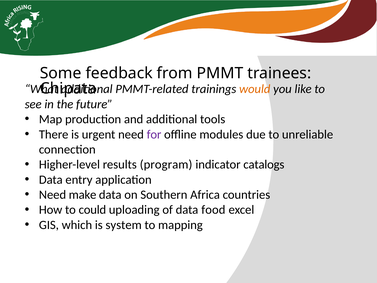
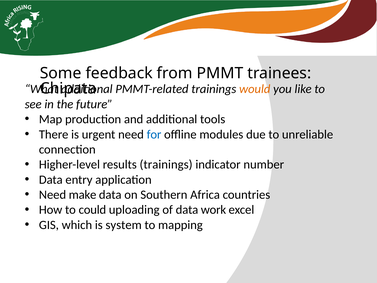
for colour: purple -> blue
results program: program -> trainings
catalogs: catalogs -> number
food: food -> work
